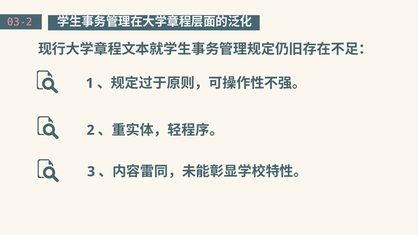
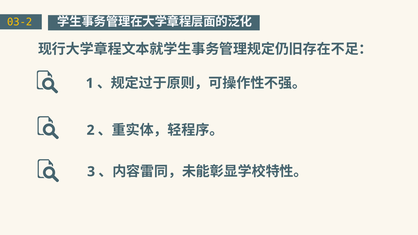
03-2 colour: pink -> yellow
